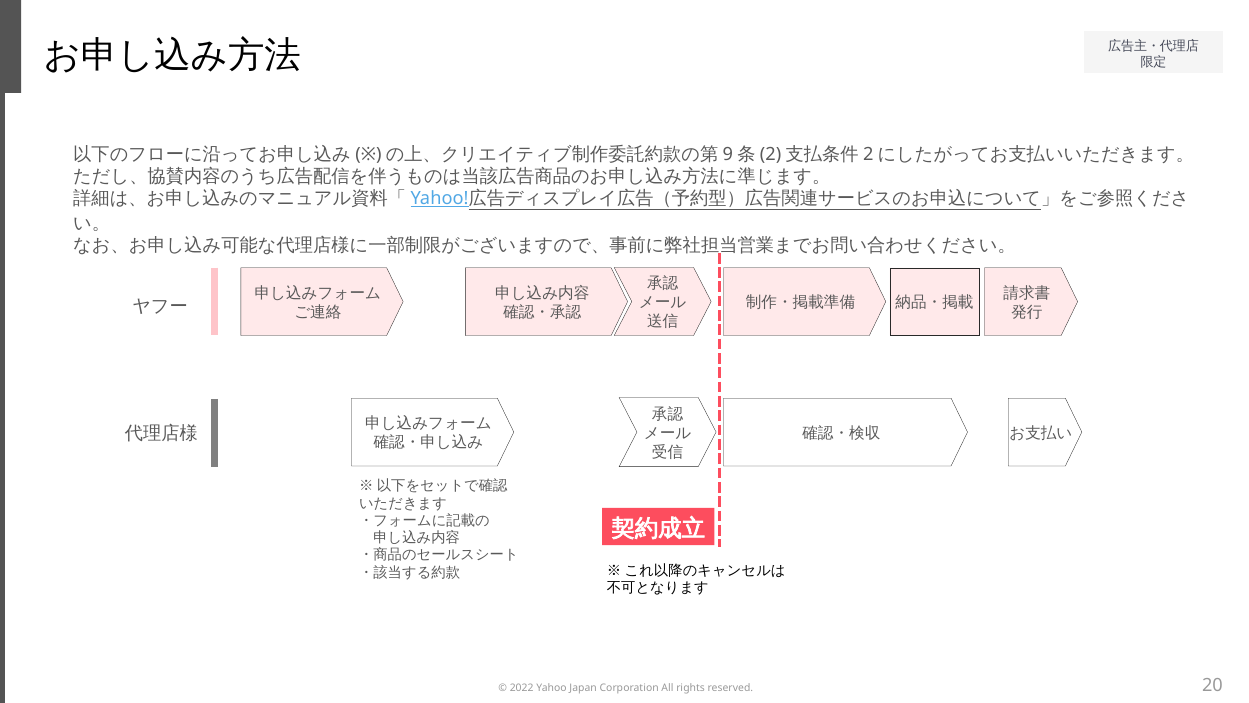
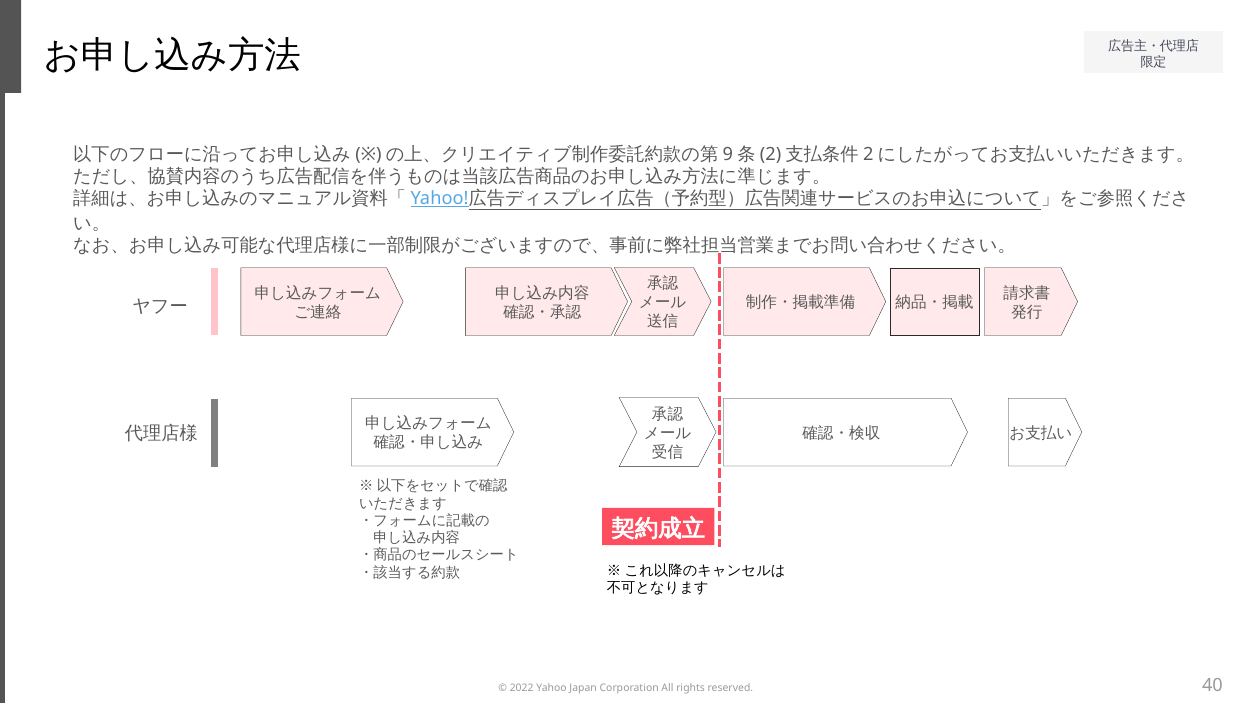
20: 20 -> 40
